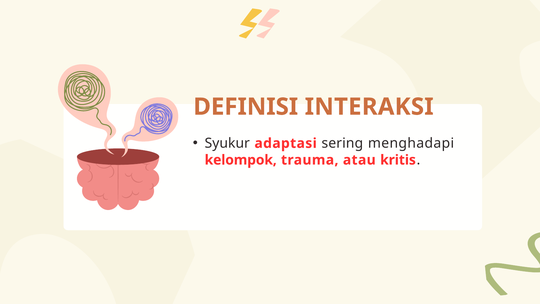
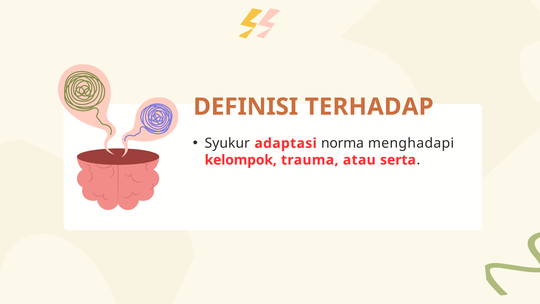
INTERAKSI: INTERAKSI -> TERHADAP
sering: sering -> norma
kritis: kritis -> serta
